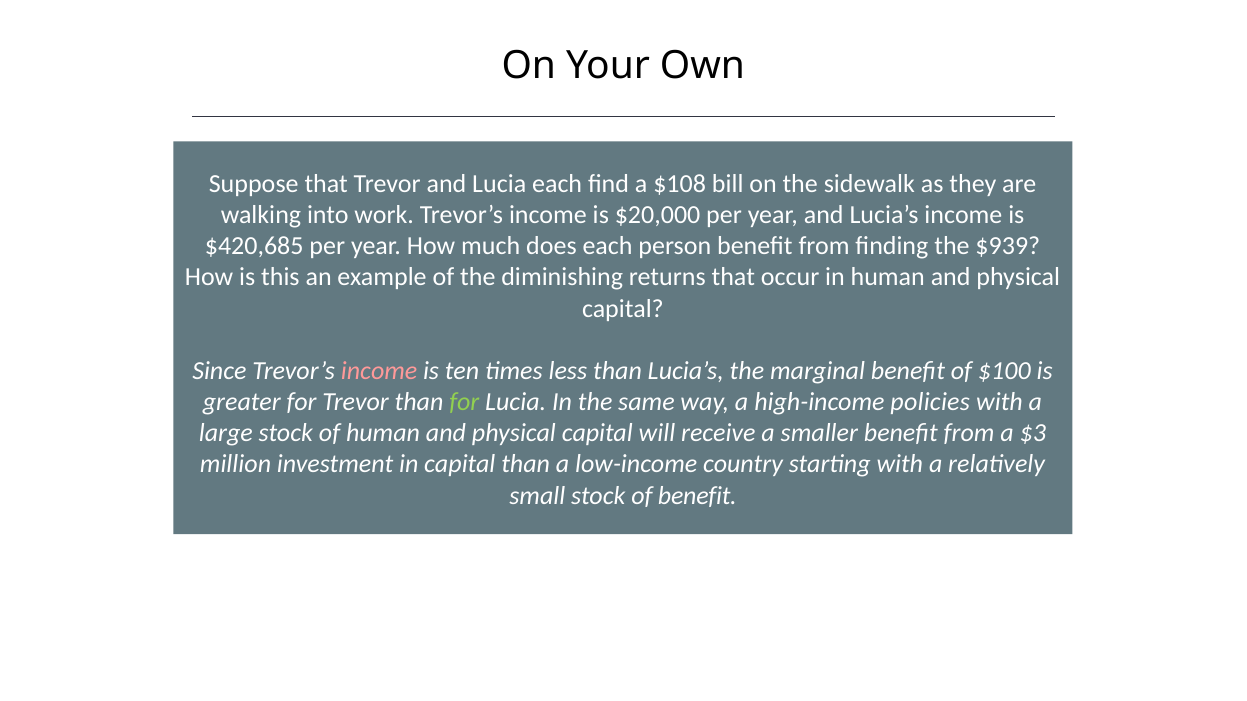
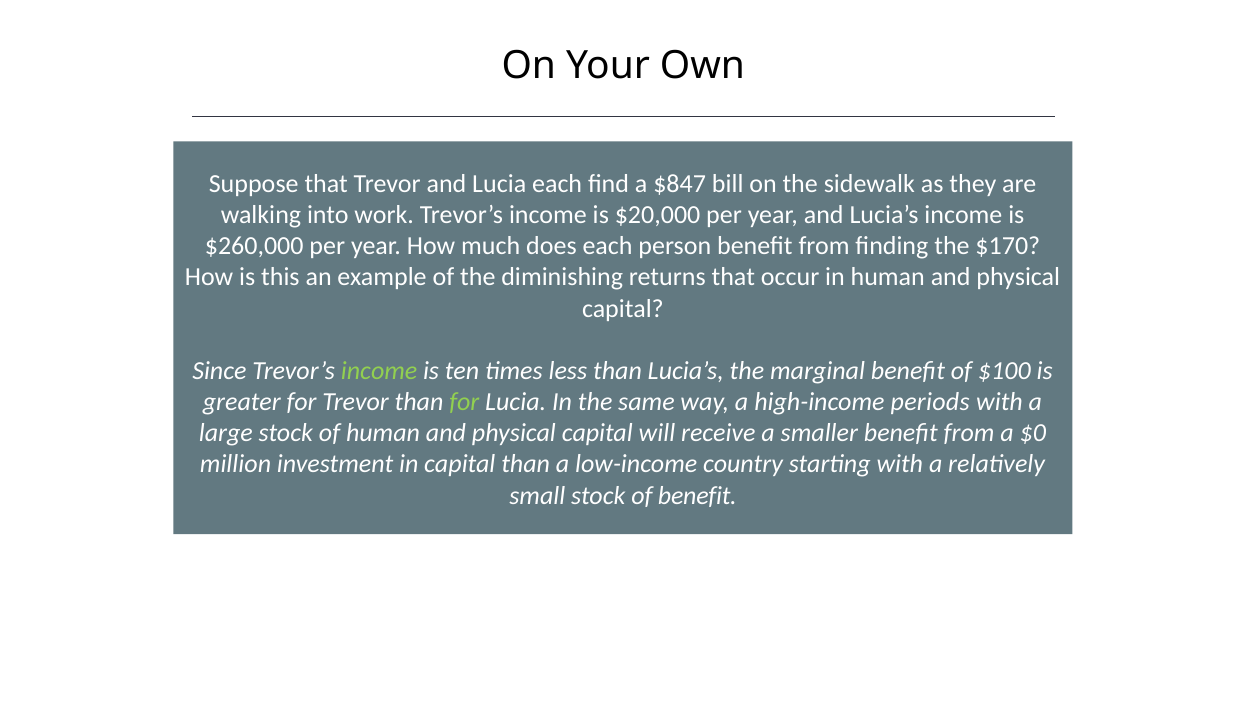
$108: $108 -> $847
$420,685: $420,685 -> $260,000
$939: $939 -> $170
income at (379, 371) colour: pink -> light green
policies: policies -> periods
$3: $3 -> $0
